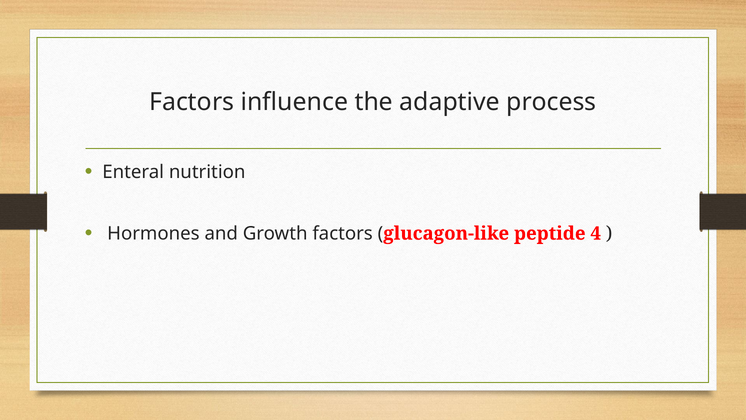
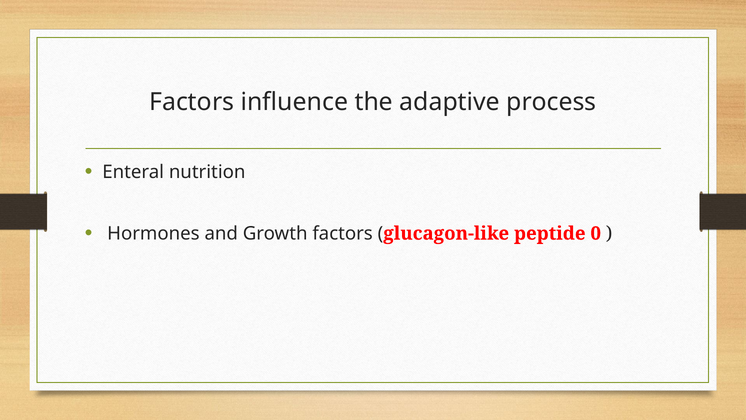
4: 4 -> 0
